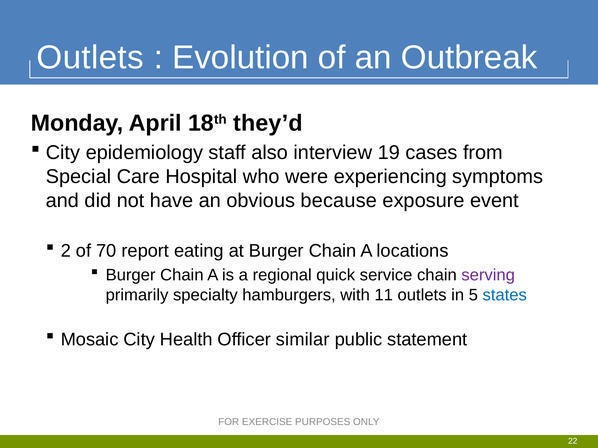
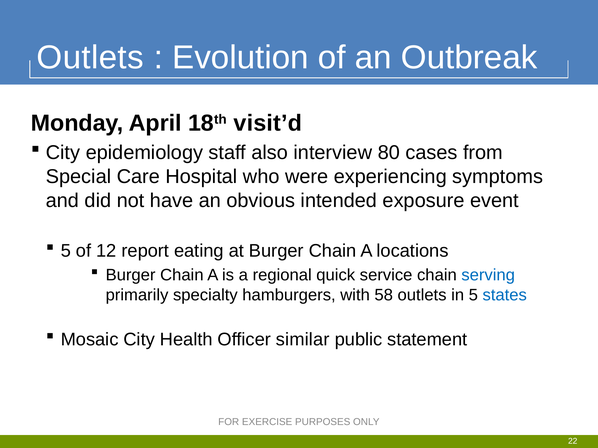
they’d: they’d -> visit’d
19: 19 -> 80
because: because -> intended
2 at (66, 251): 2 -> 5
70: 70 -> 12
serving colour: purple -> blue
11: 11 -> 58
